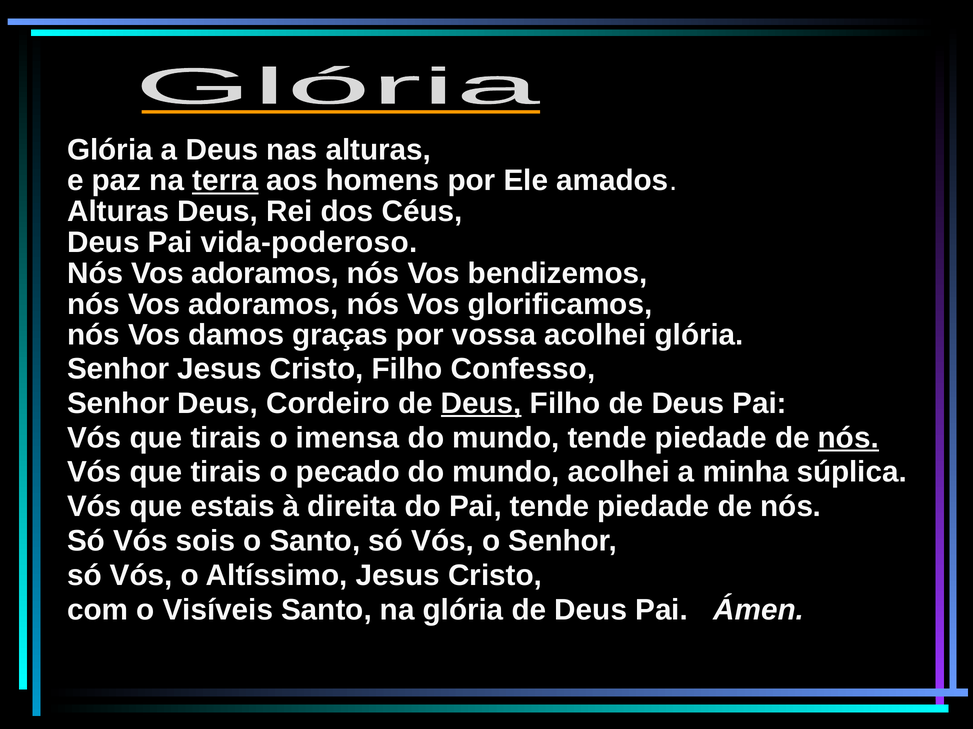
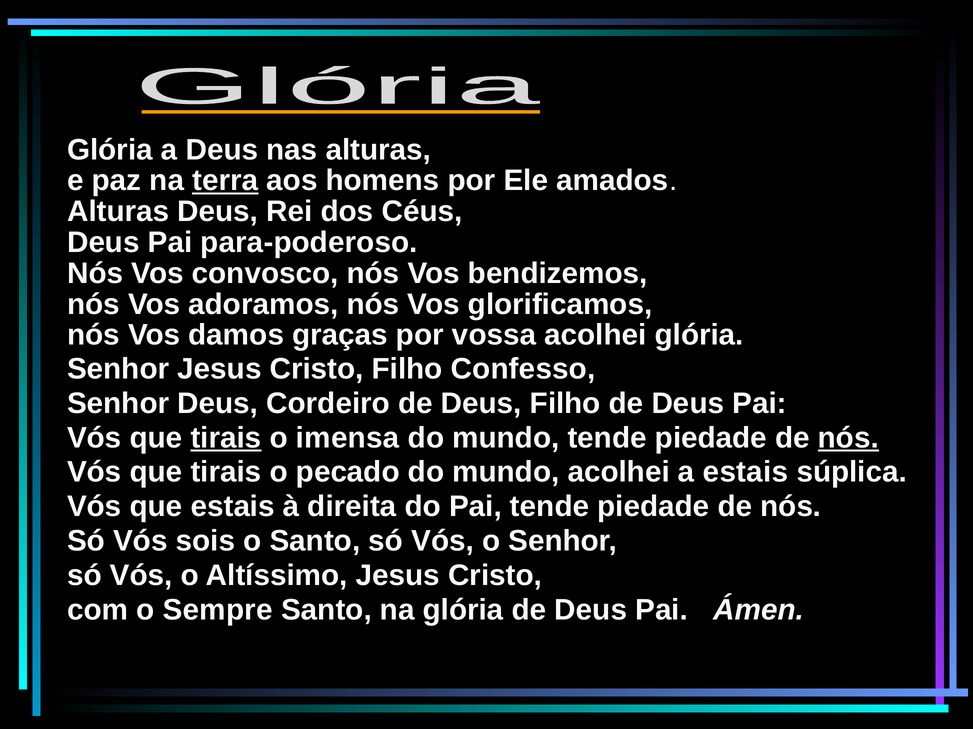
vida-poderoso: vida-poderoso -> para-poderoso
adoramos at (265, 274): adoramos -> convosco
Deus at (481, 404) underline: present -> none
tirais at (226, 438) underline: none -> present
a minha: minha -> estais
Visíveis: Visíveis -> Sempre
